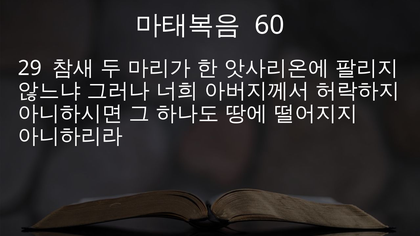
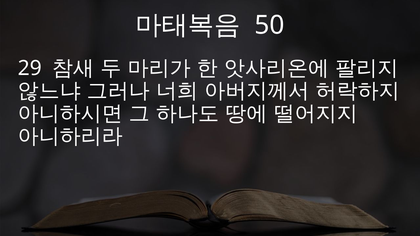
60: 60 -> 50
